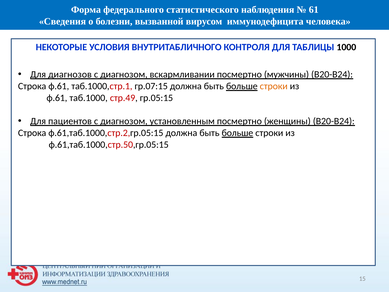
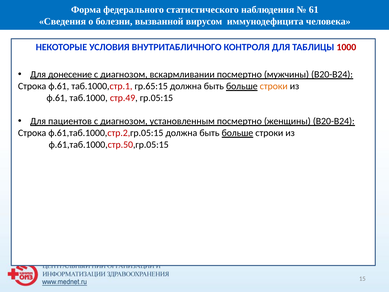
1000 colour: black -> red
диагнозов: диагнозов -> донесение
гр.07:15: гр.07:15 -> гр.65:15
